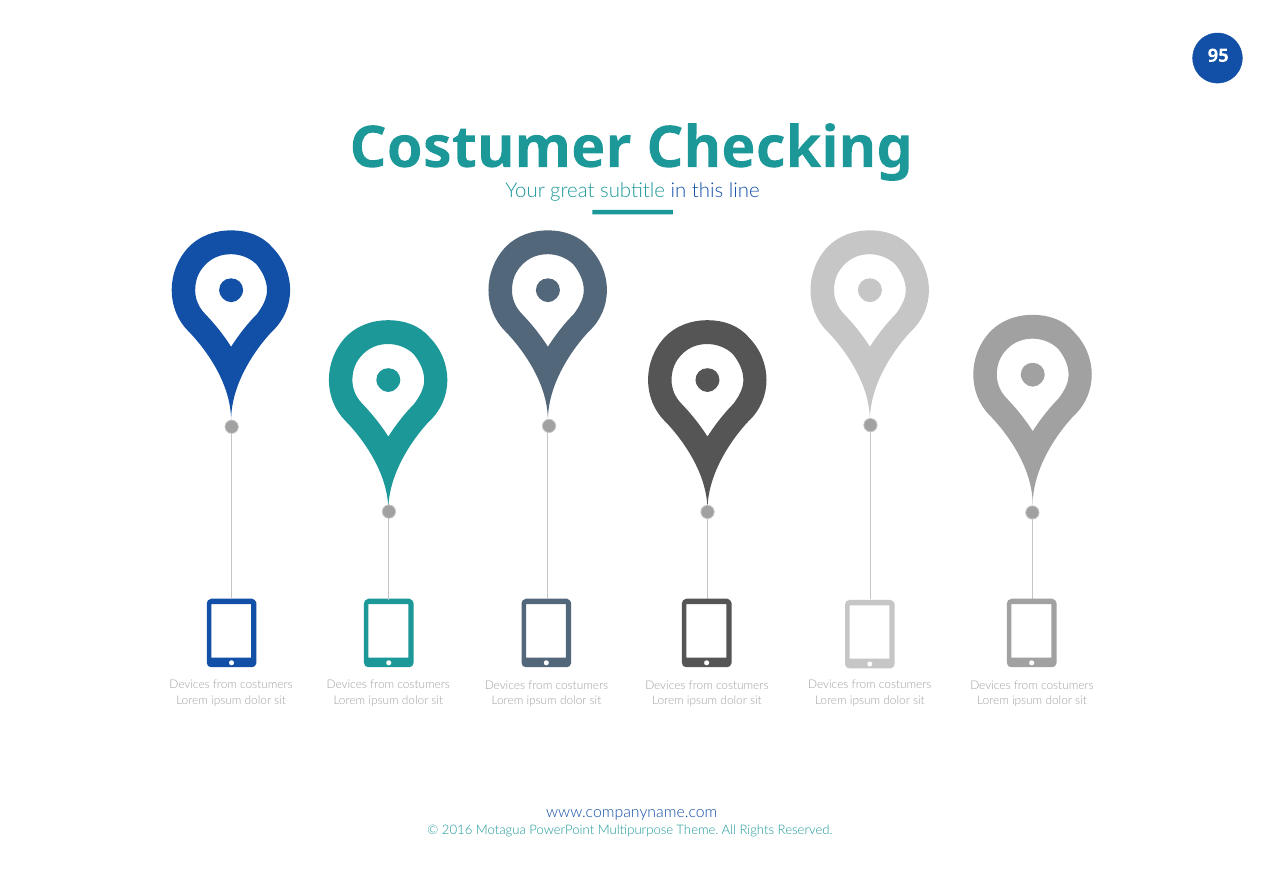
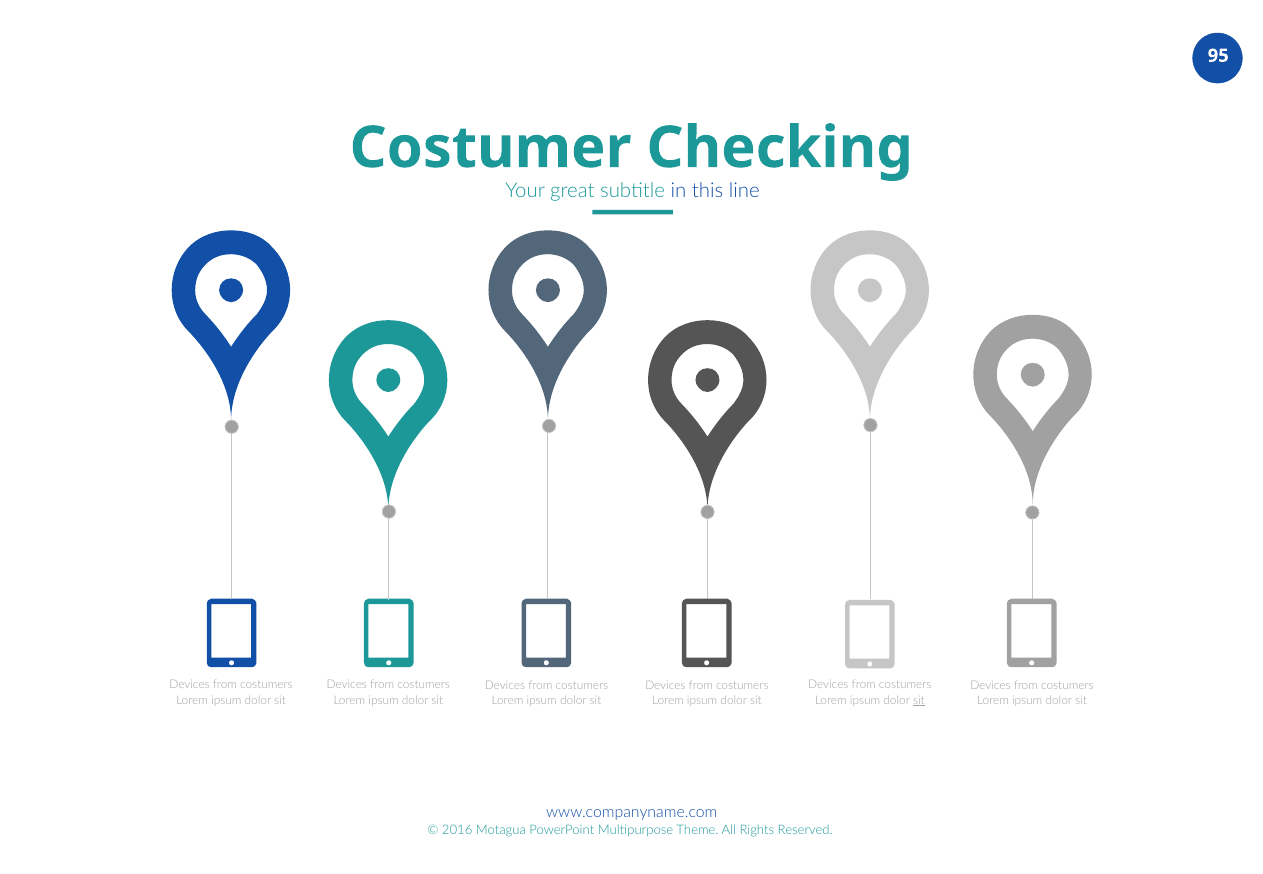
sit at (919, 701) underline: none -> present
